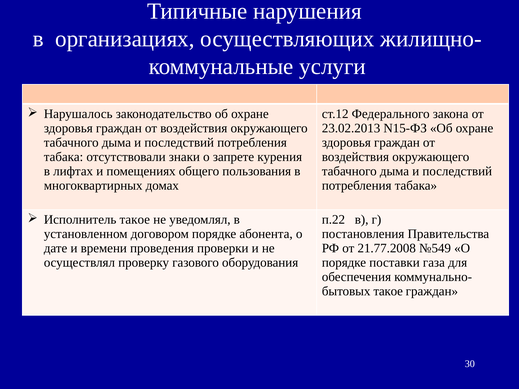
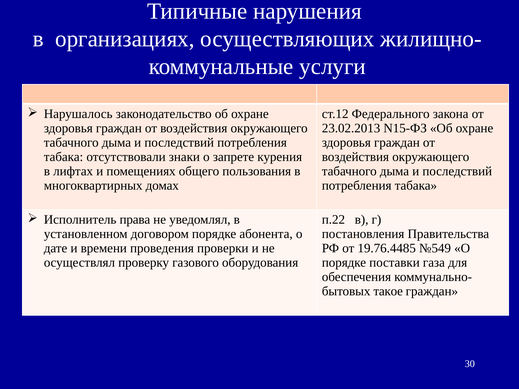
Исполнитель такое: такое -> права
21.77.2008: 21.77.2008 -> 19.76.4485
